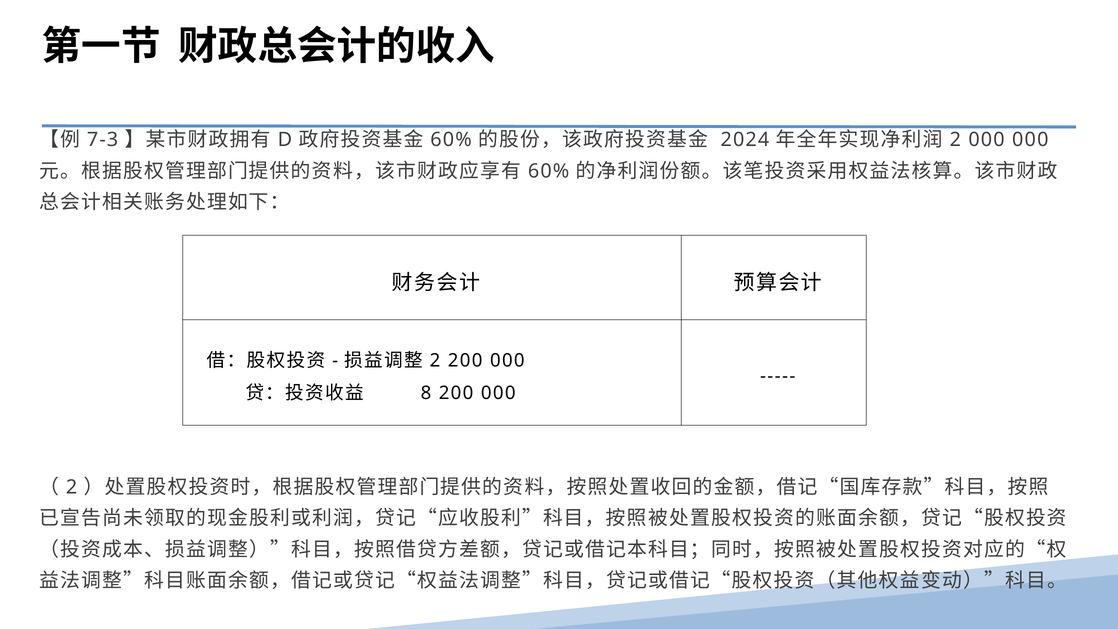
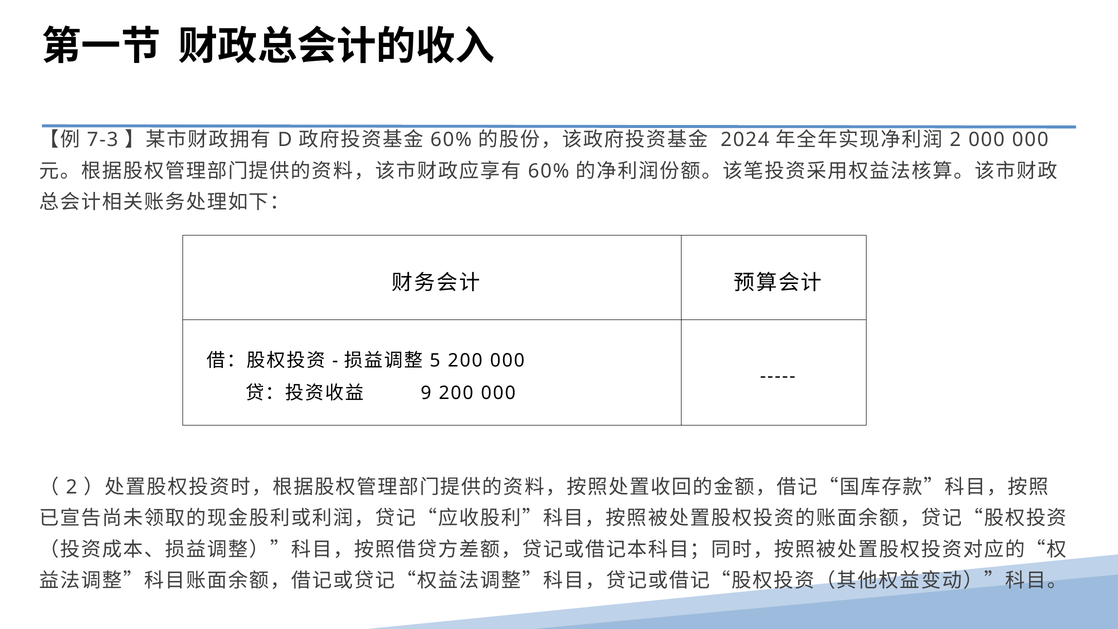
2 at (435, 361): 2 -> 5
8: 8 -> 9
